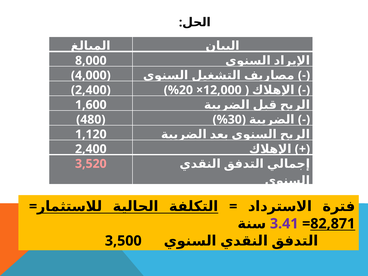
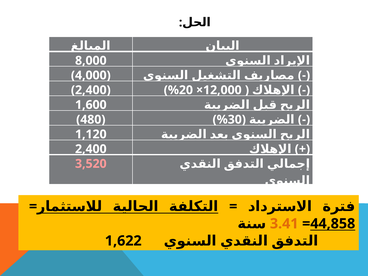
3.41 colour: purple -> orange
82,871: 82,871 -> 44,858
3,500: 3,500 -> 1,622
